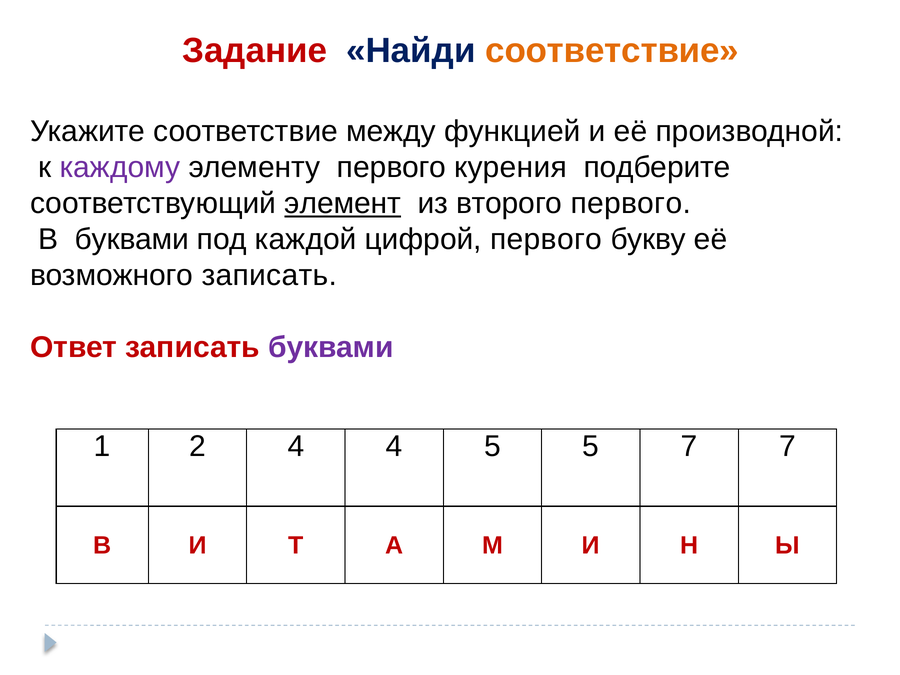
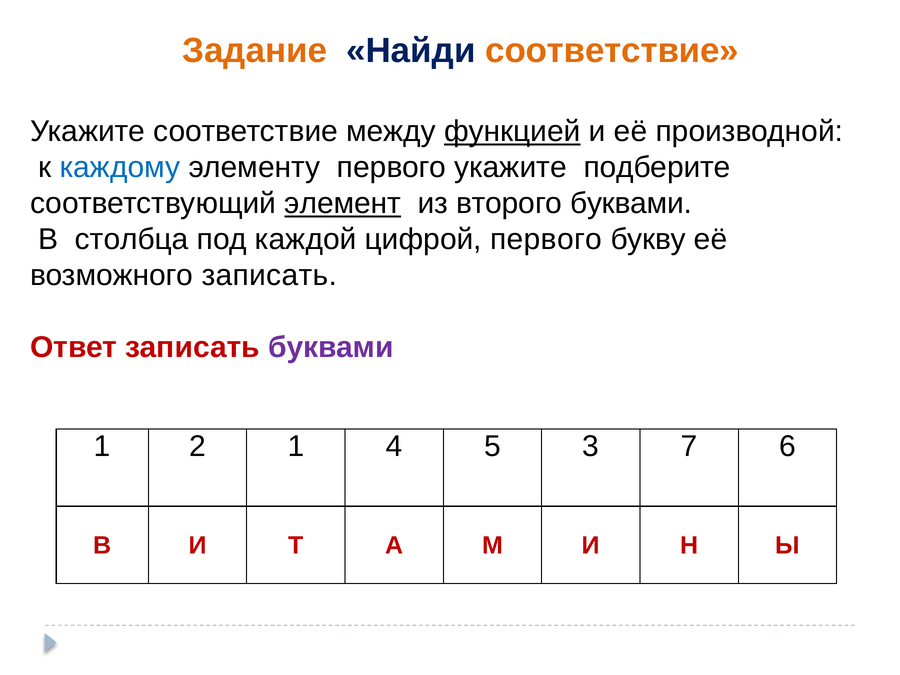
Задание colour: red -> orange
функцией underline: none -> present
каждому colour: purple -> blue
первого курения: курения -> укажите
второго первого: первого -> буквами
В буквами: буквами -> столбца
2 4: 4 -> 1
5 5: 5 -> 3
7 7: 7 -> 6
